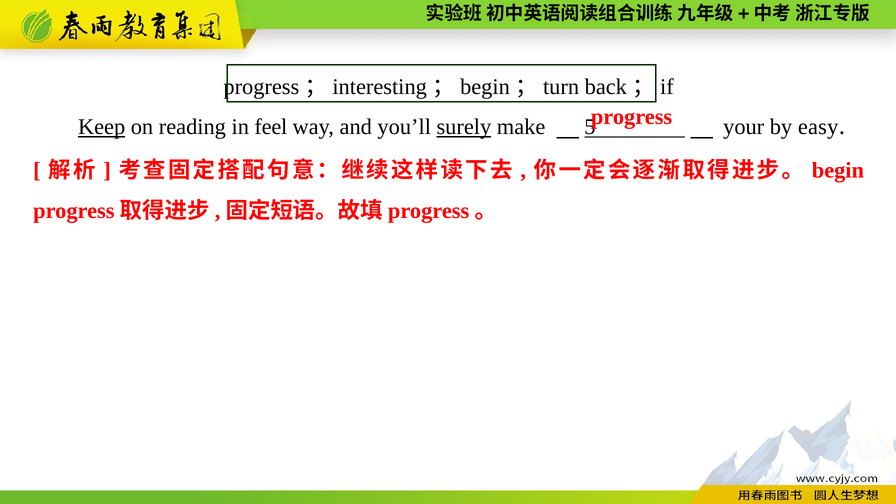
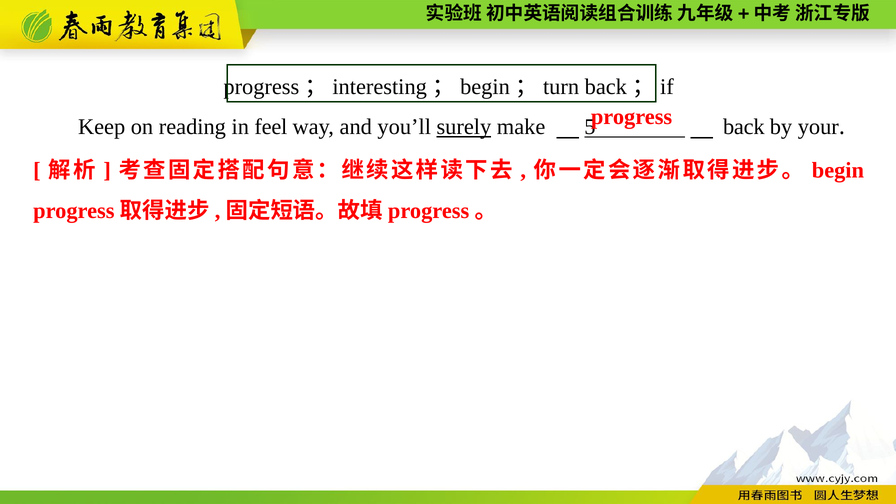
Keep underline: present -> none
your: your -> back
easy: easy -> your
